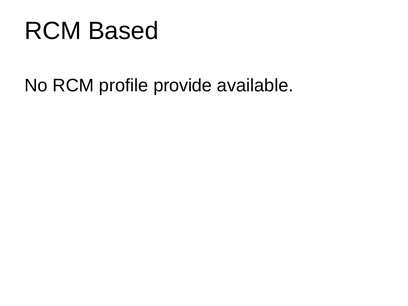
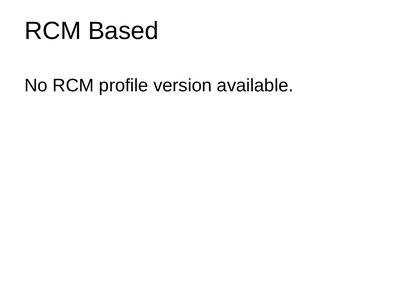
provide: provide -> version
